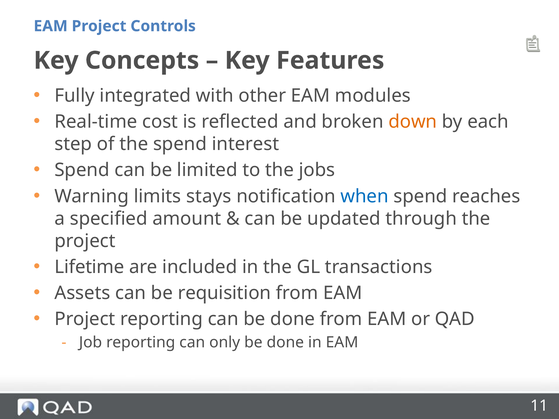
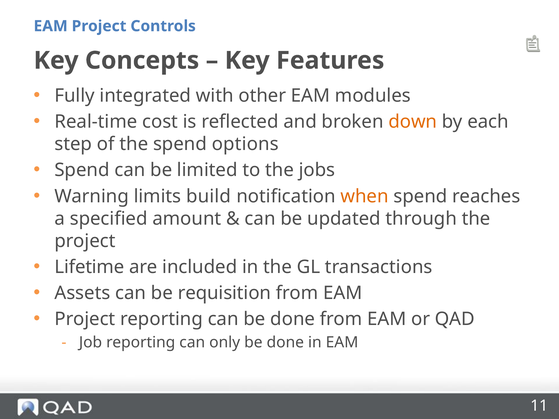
interest: interest -> options
stays: stays -> build
when colour: blue -> orange
